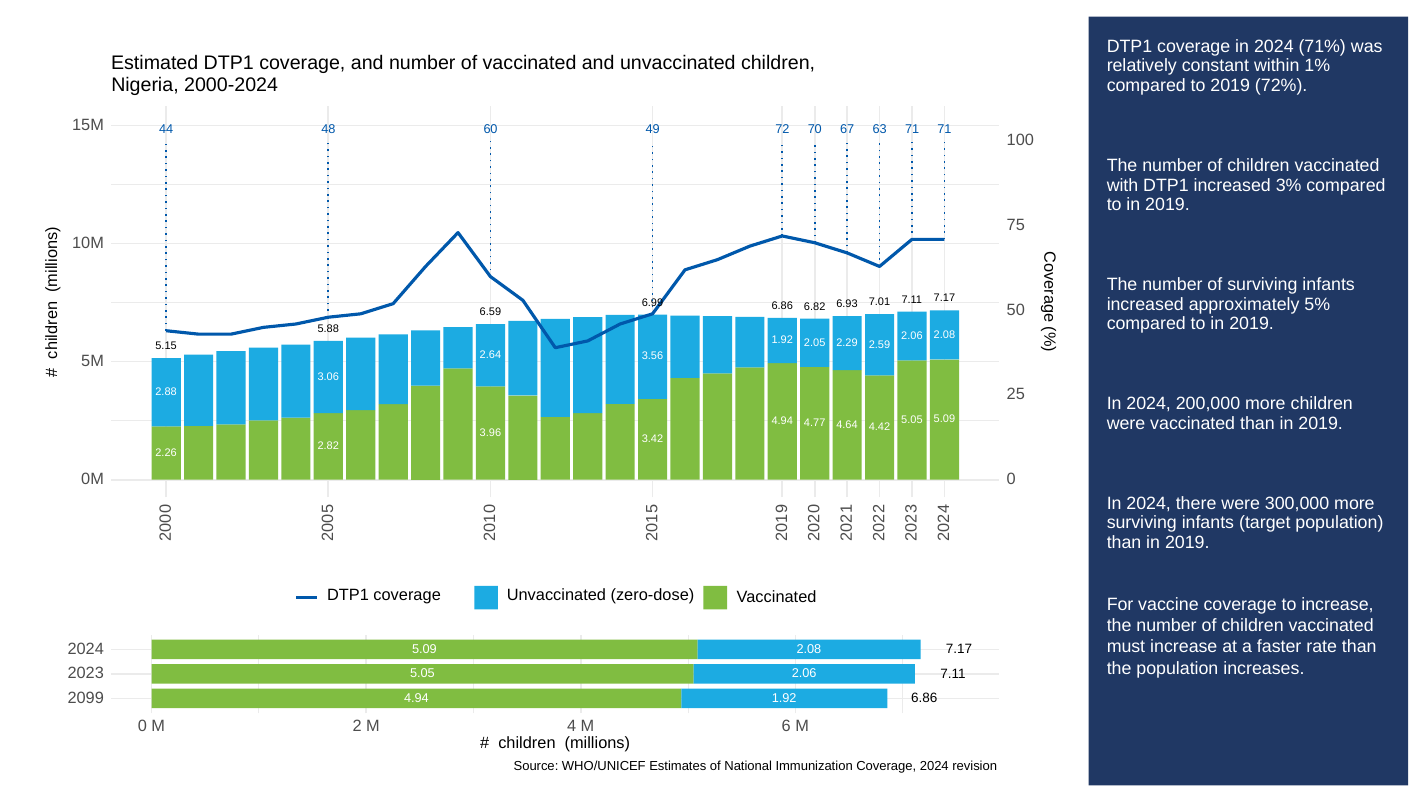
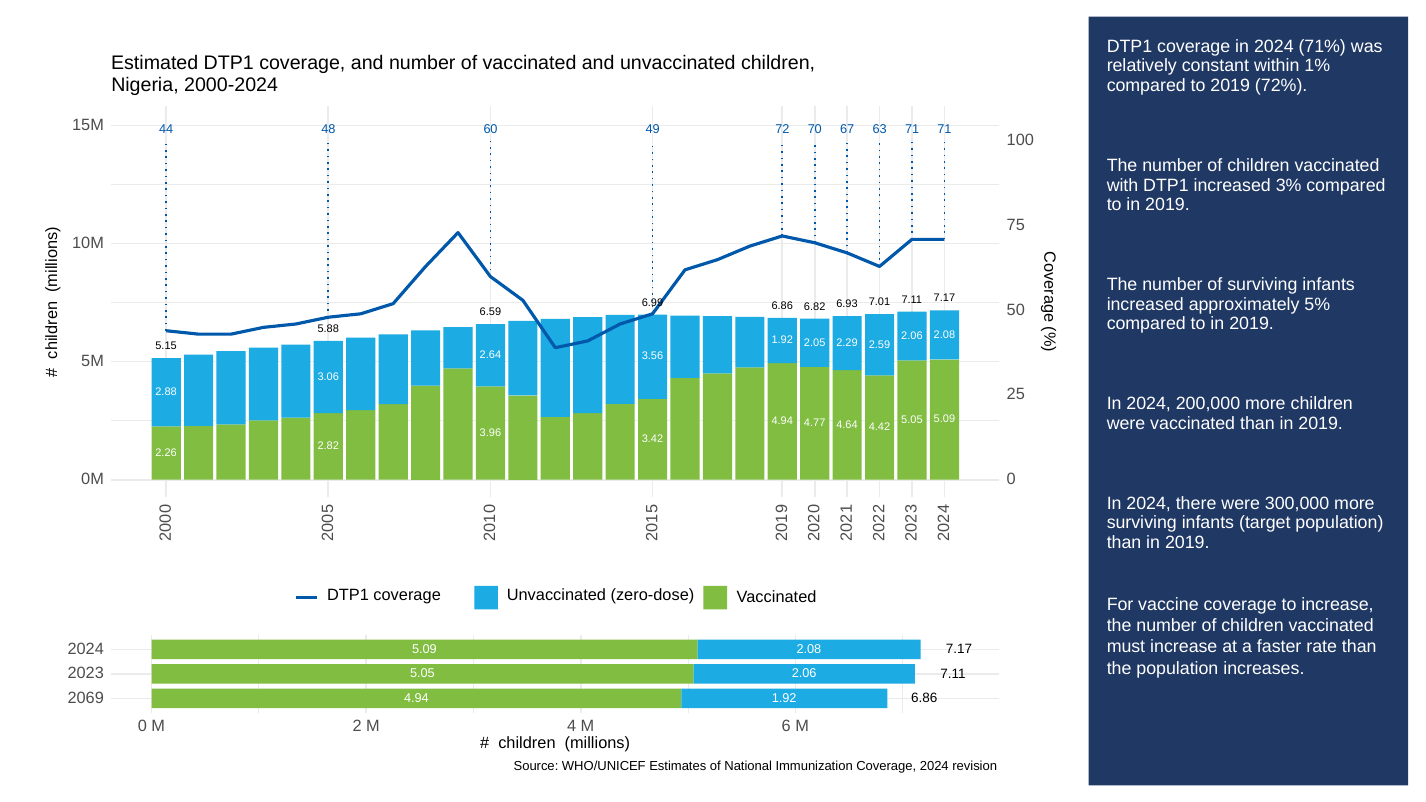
2099: 2099 -> 2069
